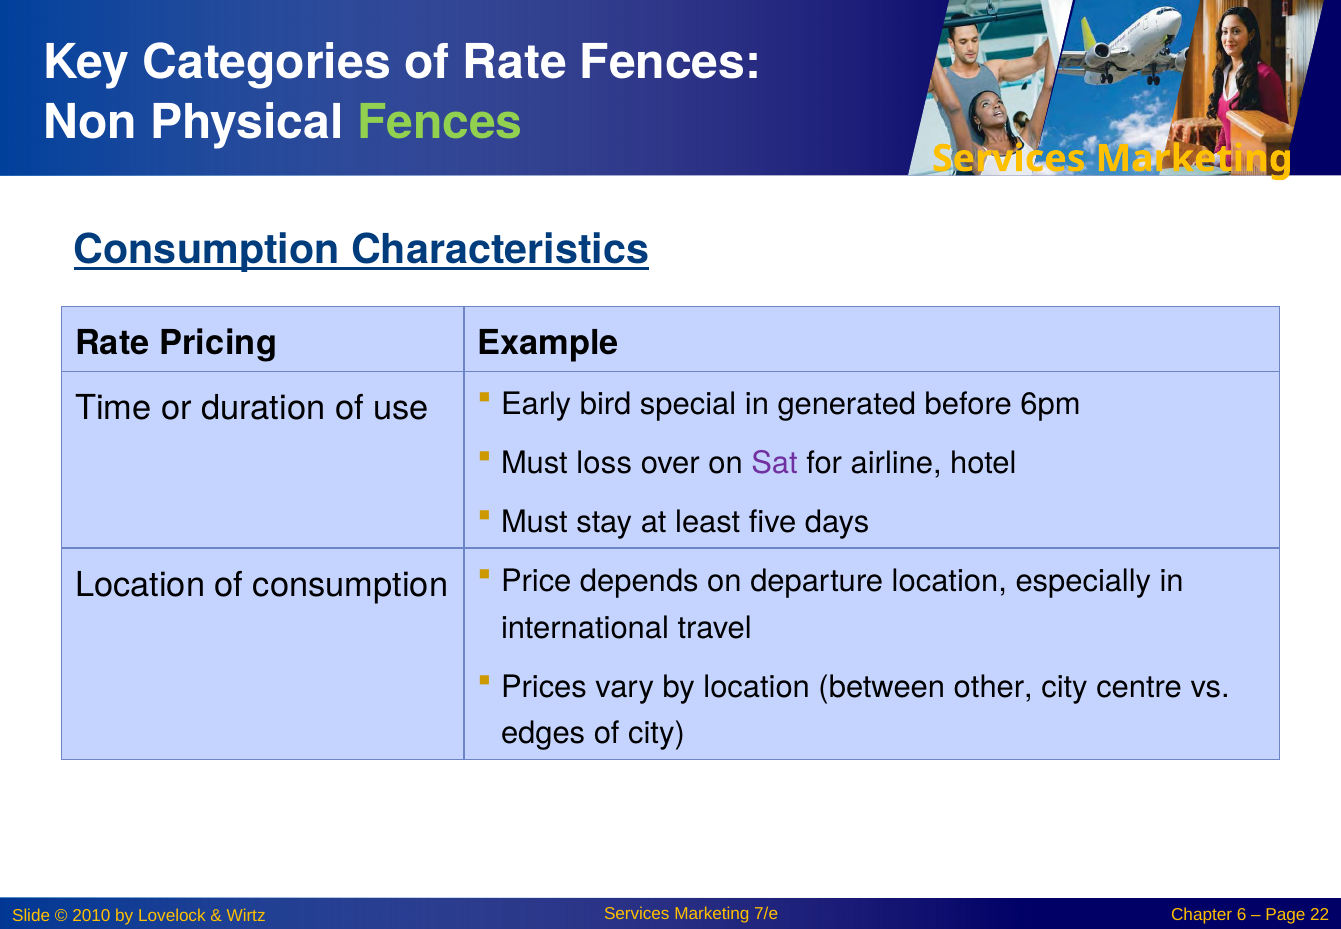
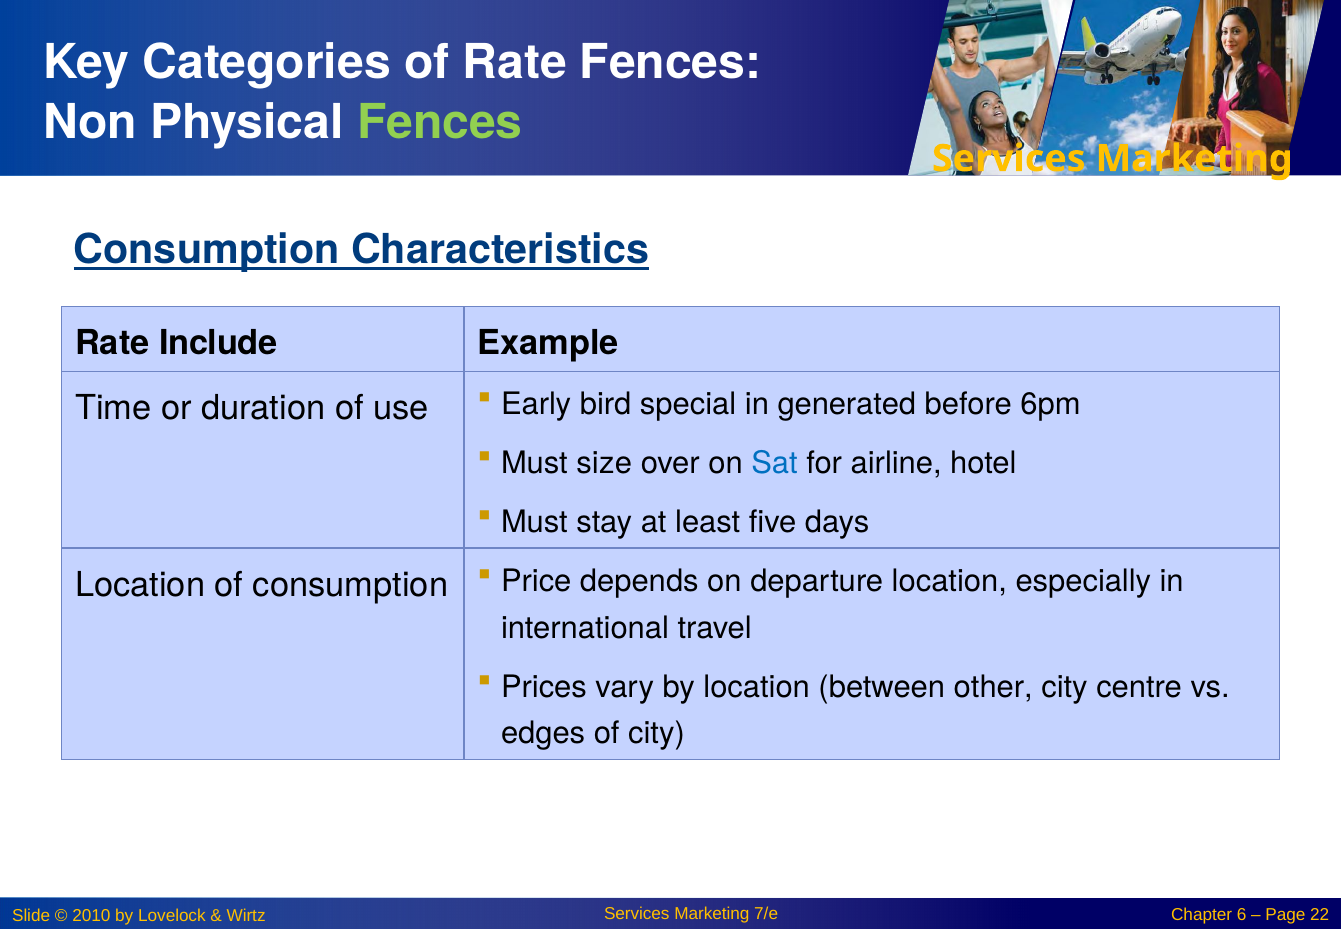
Pricing: Pricing -> Include
loss: loss -> size
Sat colour: purple -> blue
